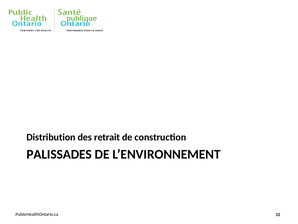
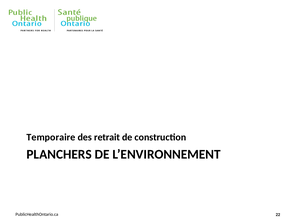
Distribution: Distribution -> Temporaire
PALISSADES: PALISSADES -> PLANCHERS
